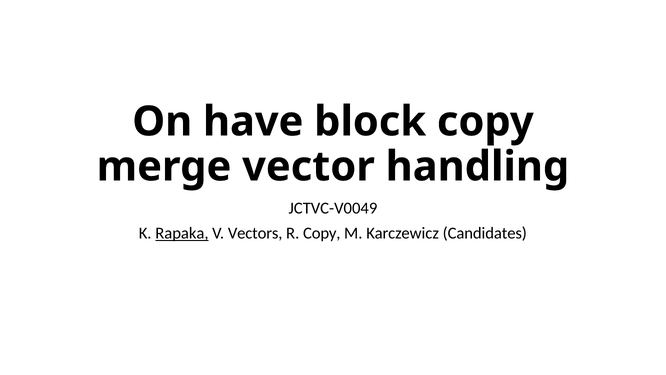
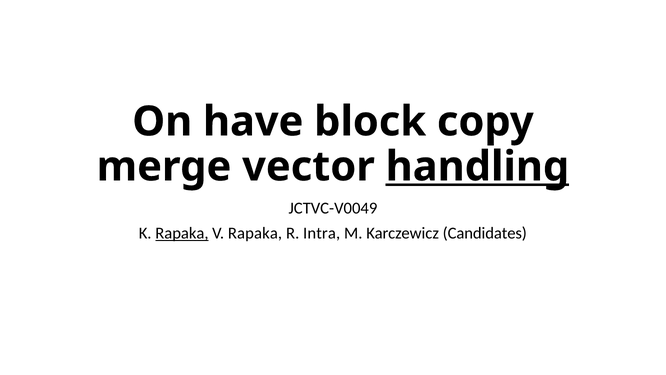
handling underline: none -> present
V Vectors: Vectors -> Rapaka
R Copy: Copy -> Intra
